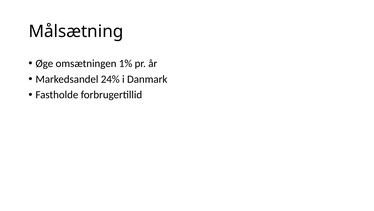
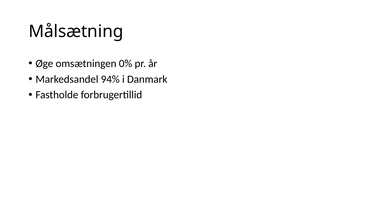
1%: 1% -> 0%
24%: 24% -> 94%
